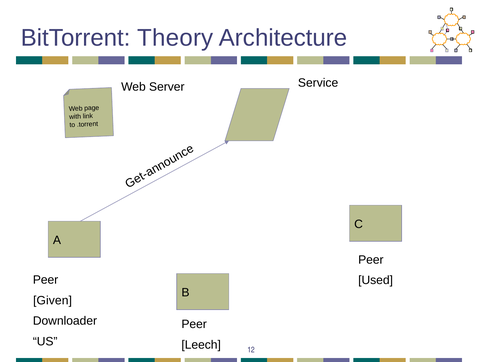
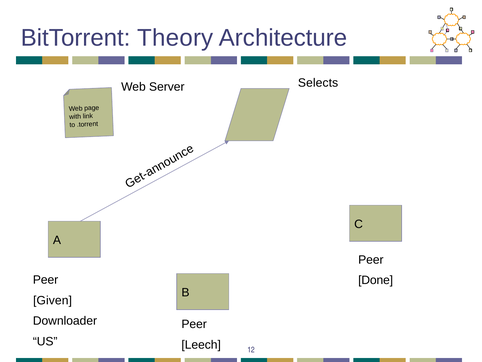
Service: Service -> Selects
Used: Used -> Done
